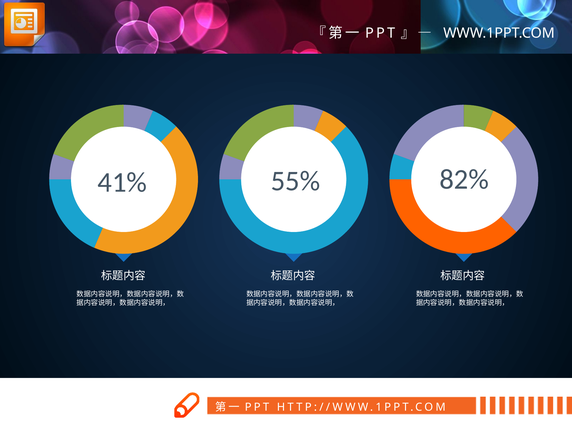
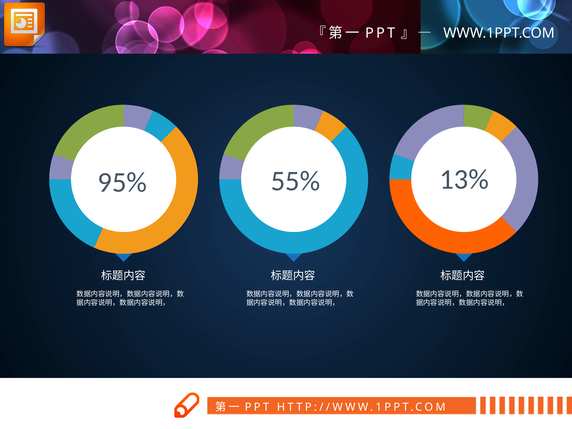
41%: 41% -> 95%
82%: 82% -> 13%
